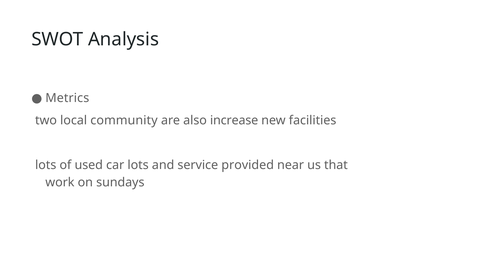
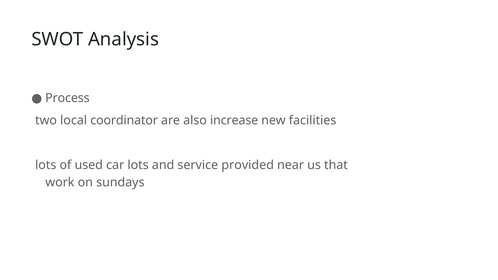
Metrics: Metrics -> Process
community: community -> coordinator
